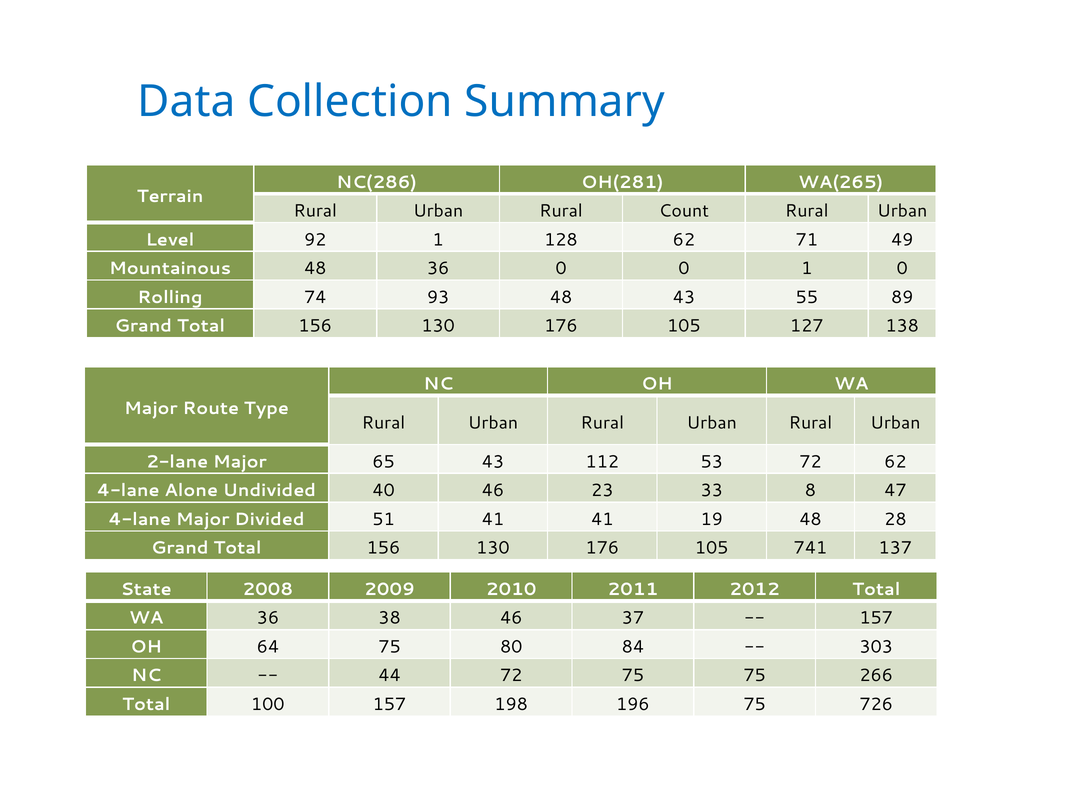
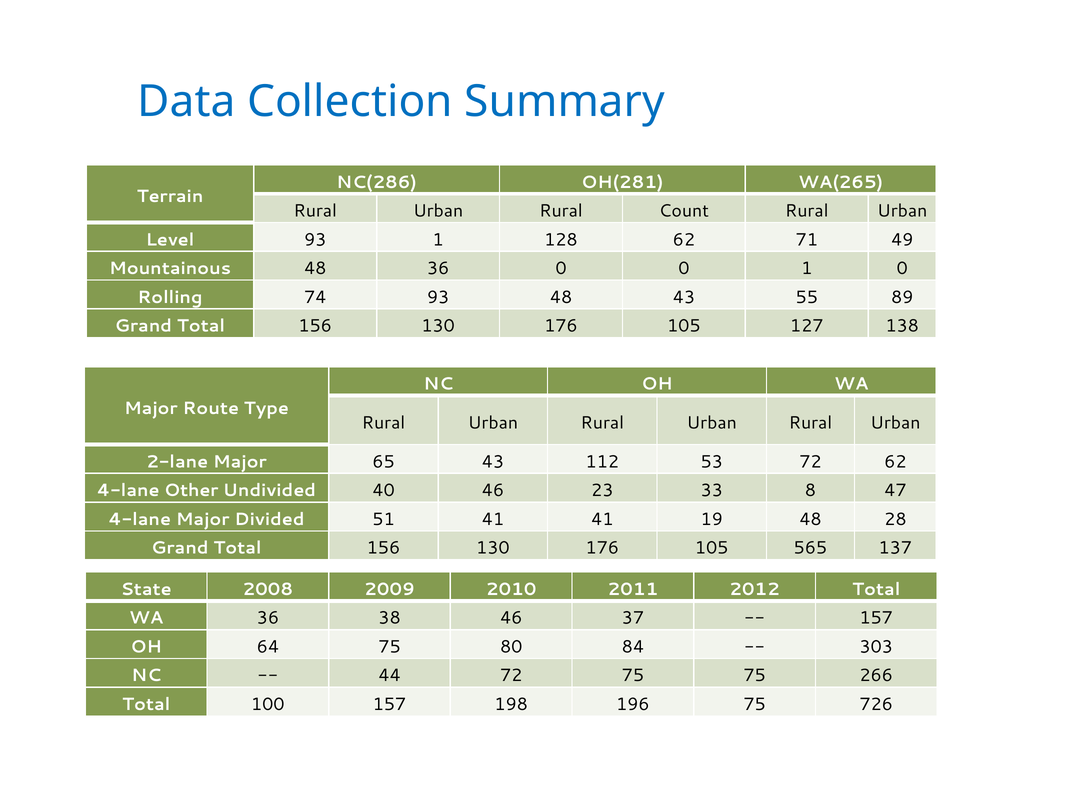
Level 92: 92 -> 93
Alone: Alone -> Other
741: 741 -> 565
